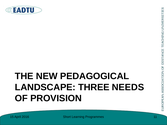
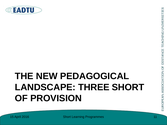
THREE NEEDS: NEEDS -> SHORT
